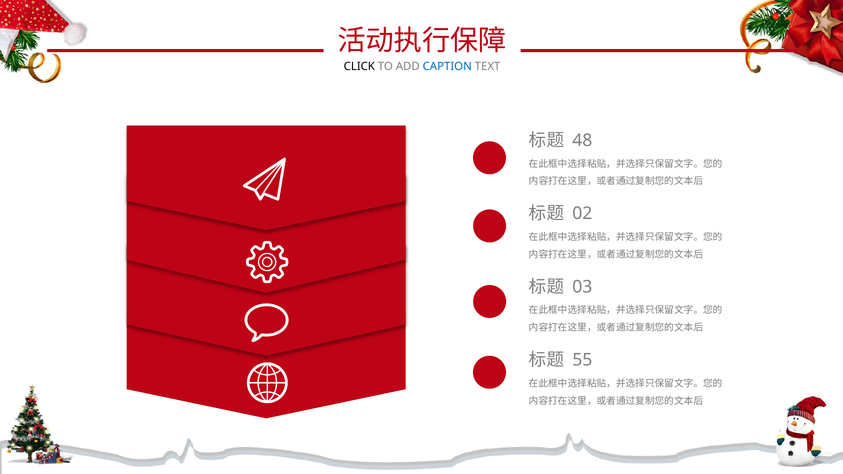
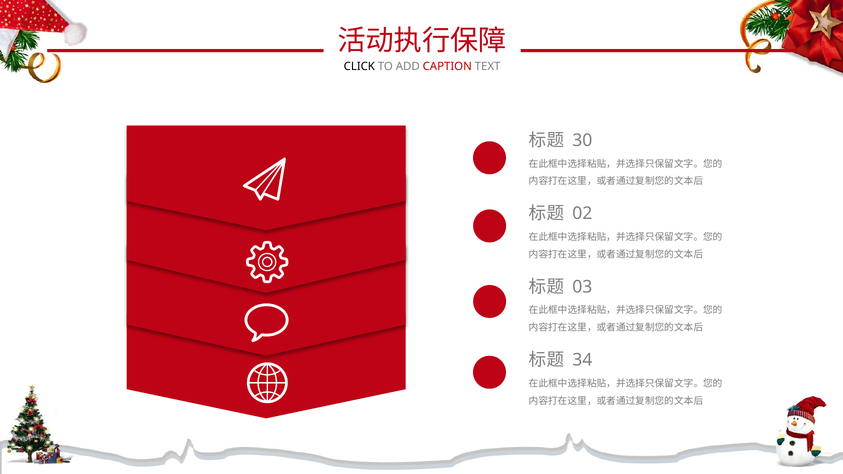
CAPTION colour: blue -> red
48: 48 -> 30
55: 55 -> 34
